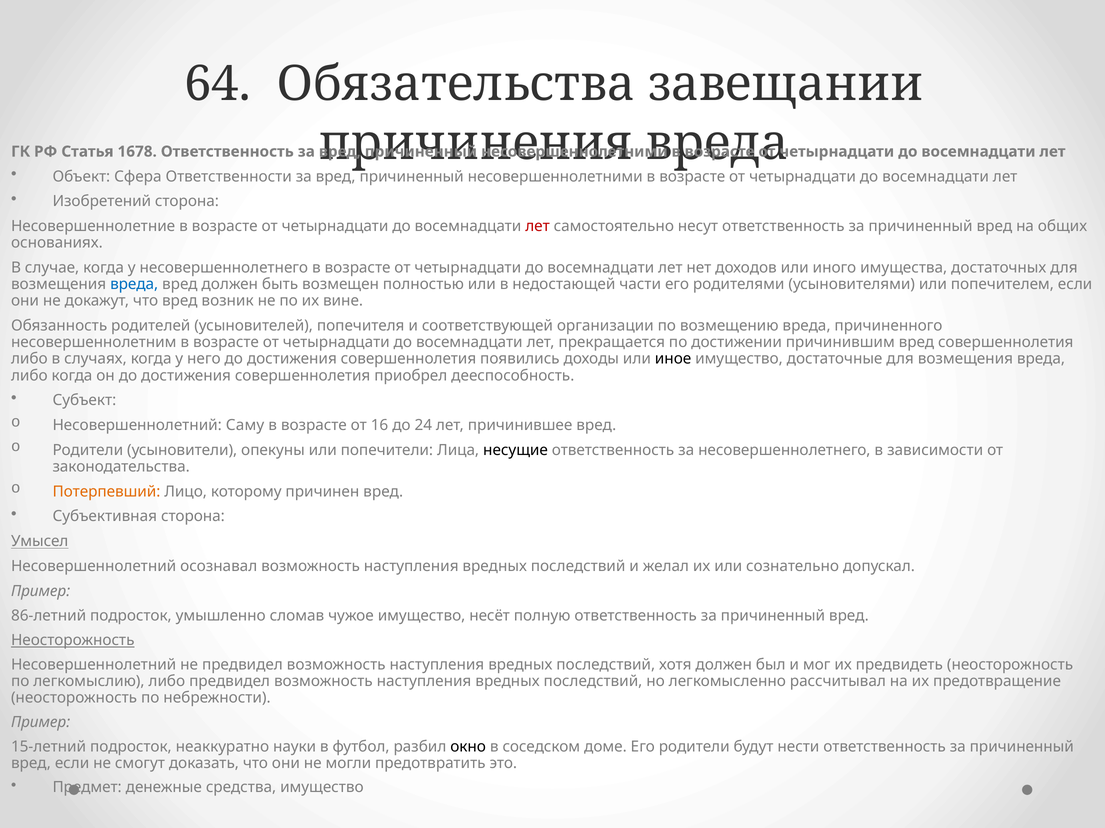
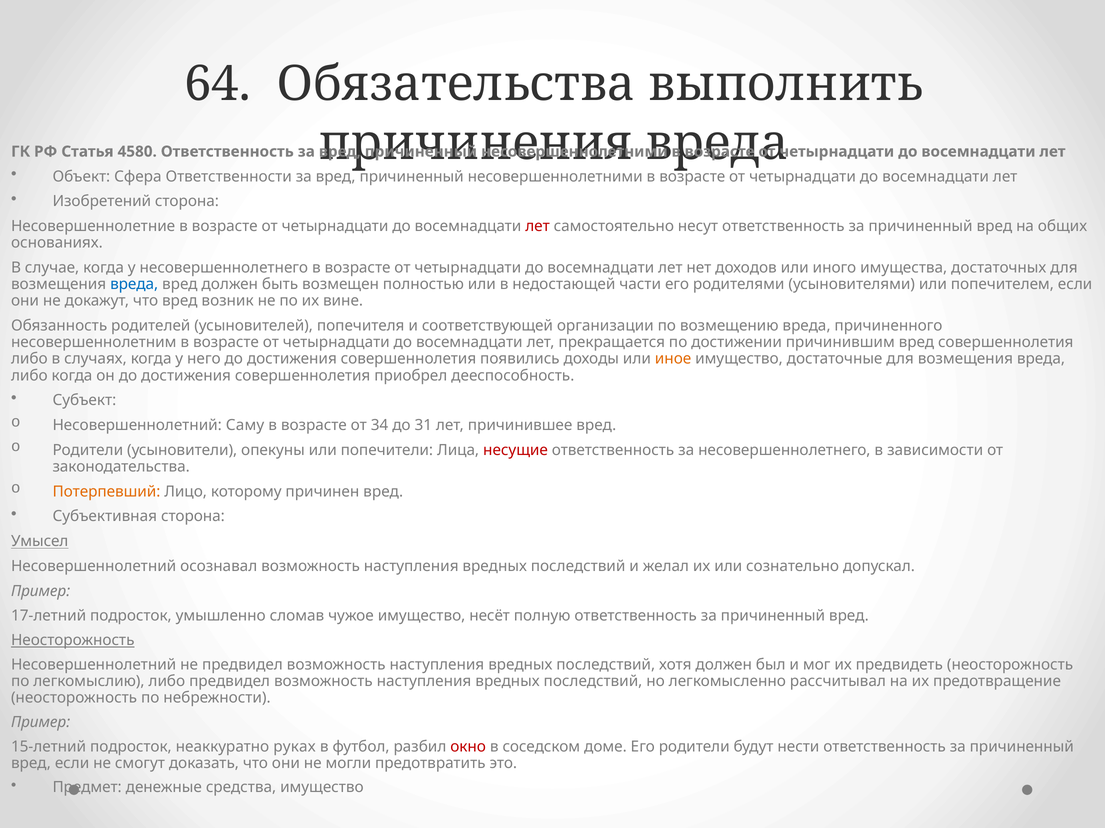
завещании: завещании -> выполнить
1678: 1678 -> 4580
иное colour: black -> orange
16: 16 -> 34
24: 24 -> 31
несущие colour: black -> red
86-летний: 86-летний -> 17-летний
науки: науки -> руках
окно colour: black -> red
